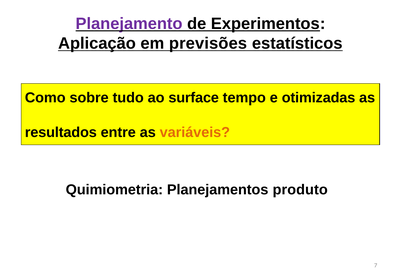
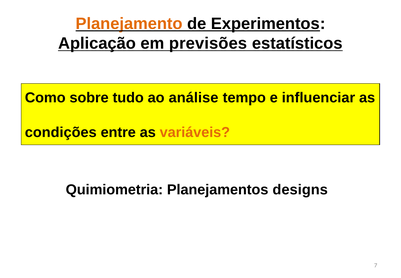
Planejamento colour: purple -> orange
surface: surface -> análise
otimizadas: otimizadas -> influenciar
resultados: resultados -> condições
produto: produto -> designs
